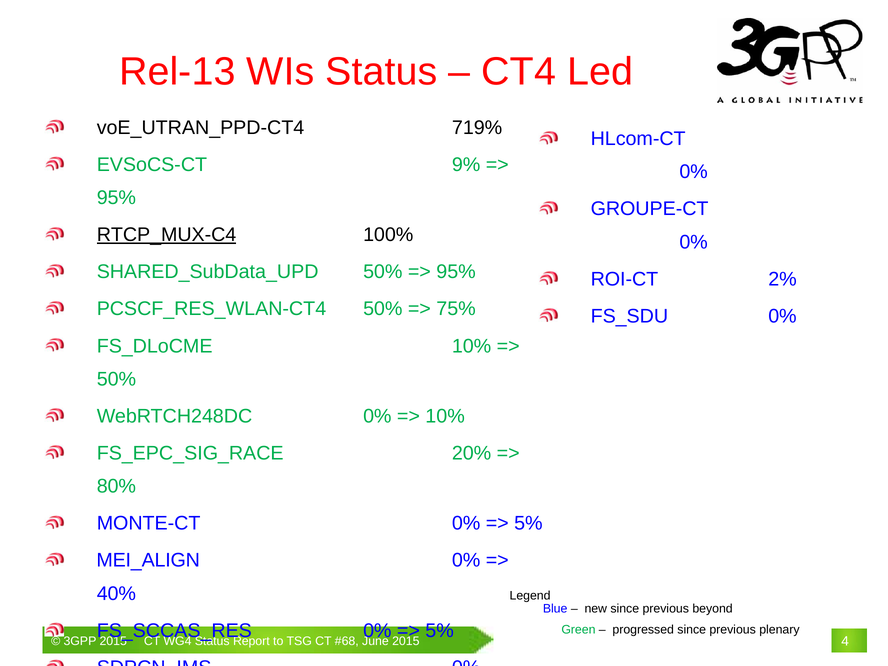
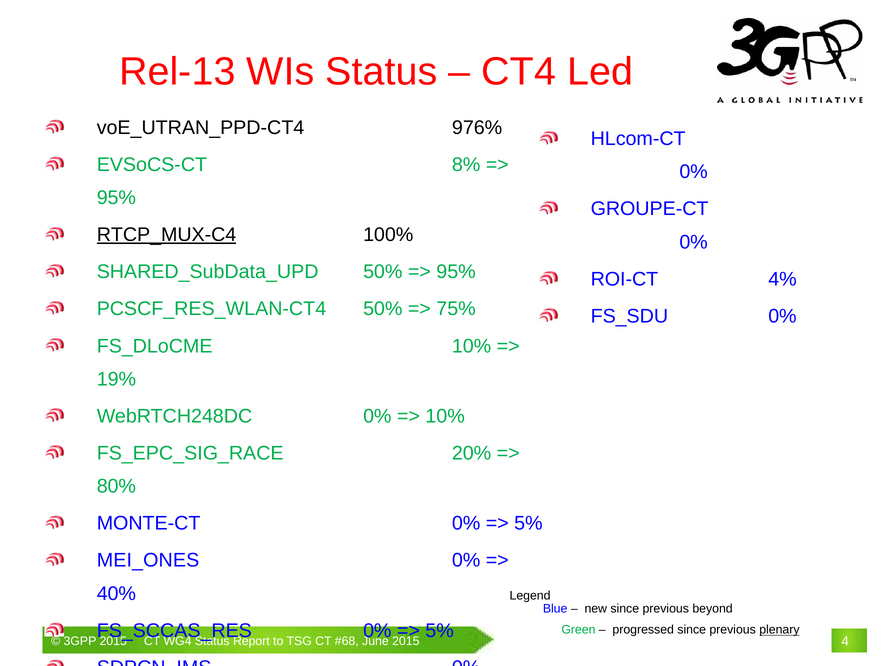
719%: 719% -> 976%
9%: 9% -> 8%
2%: 2% -> 4%
50% at (116, 379): 50% -> 19%
MEI_ALIGN: MEI_ALIGN -> MEI_ONES
plenary underline: none -> present
